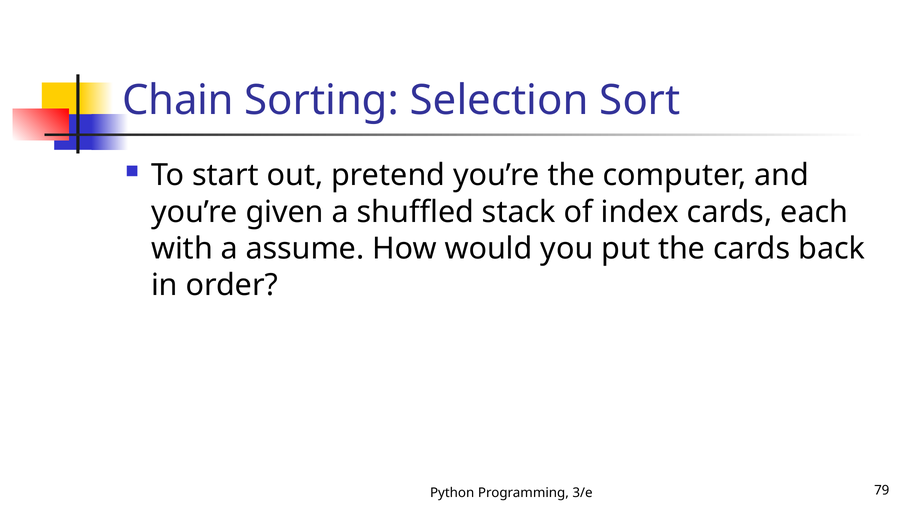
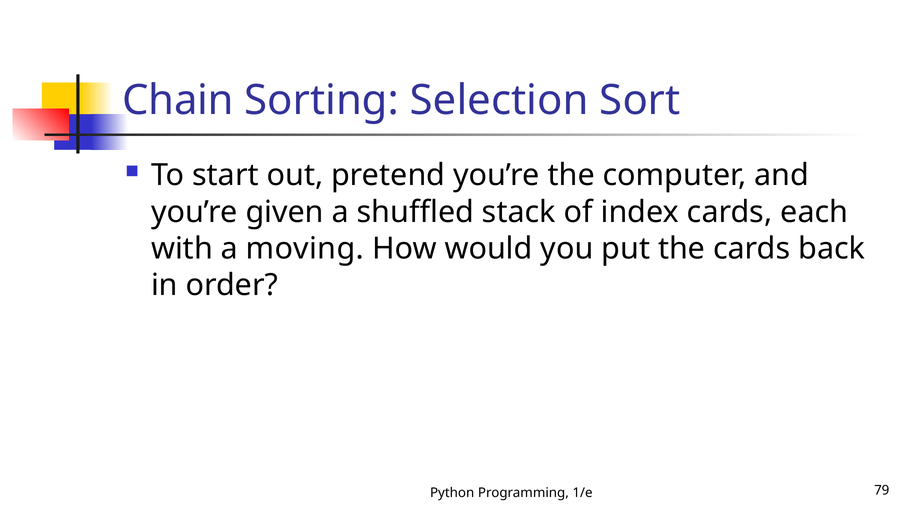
assume: assume -> moving
3/e: 3/e -> 1/e
